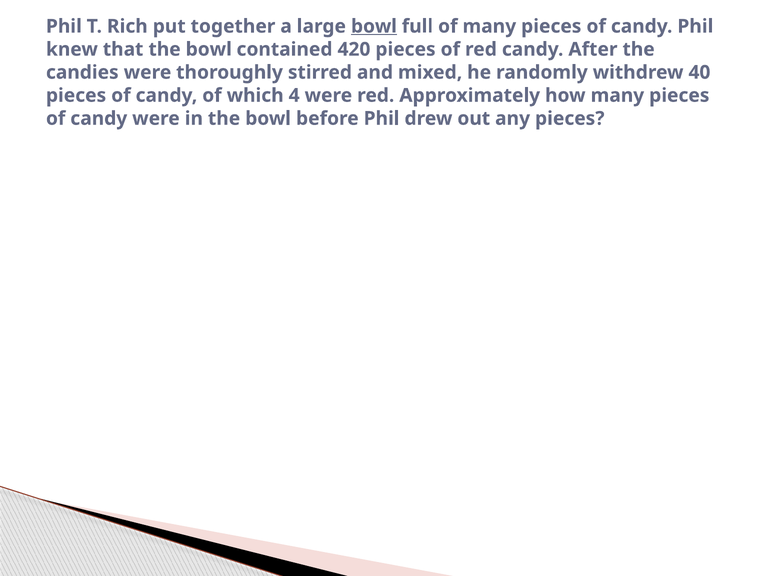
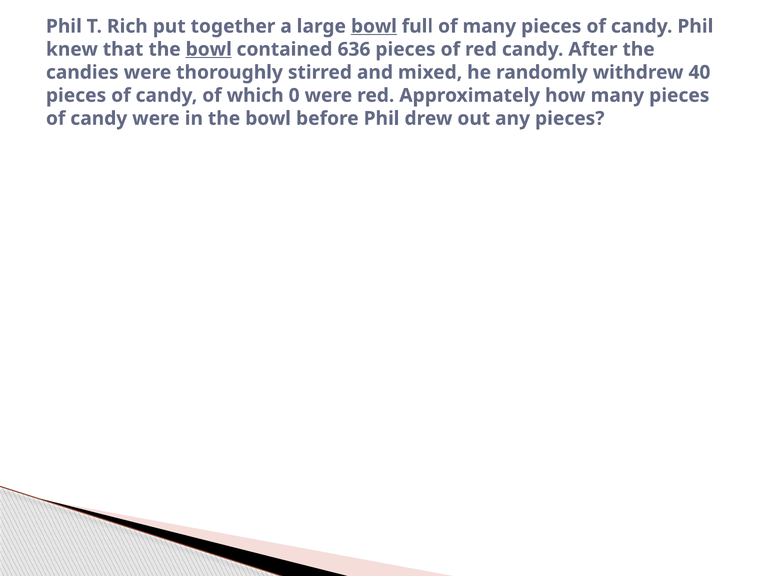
bowl at (209, 49) underline: none -> present
420: 420 -> 636
4: 4 -> 0
